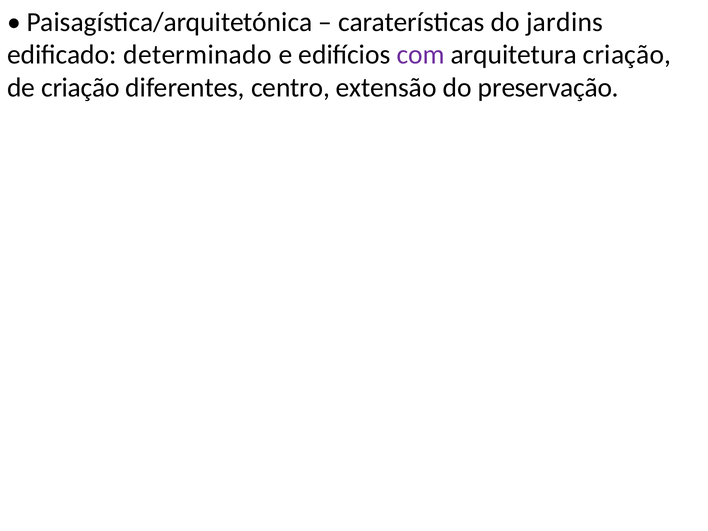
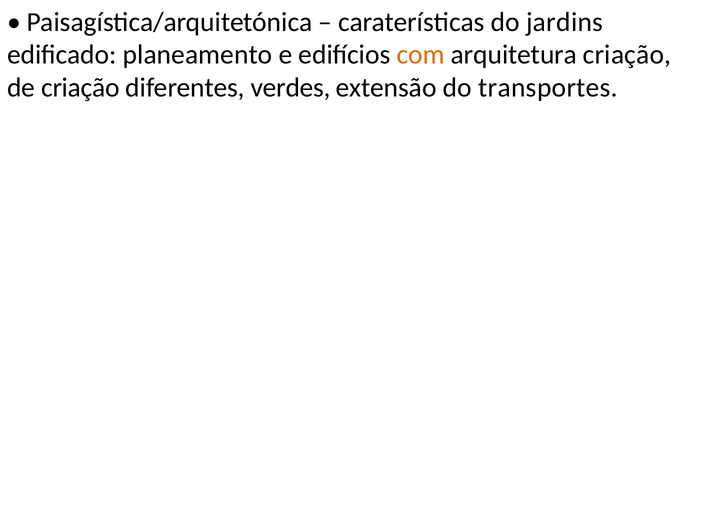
determinado: determinado -> planeamento
com colour: purple -> orange
centro: centro -> verdes
preservação: preservação -> transportes
